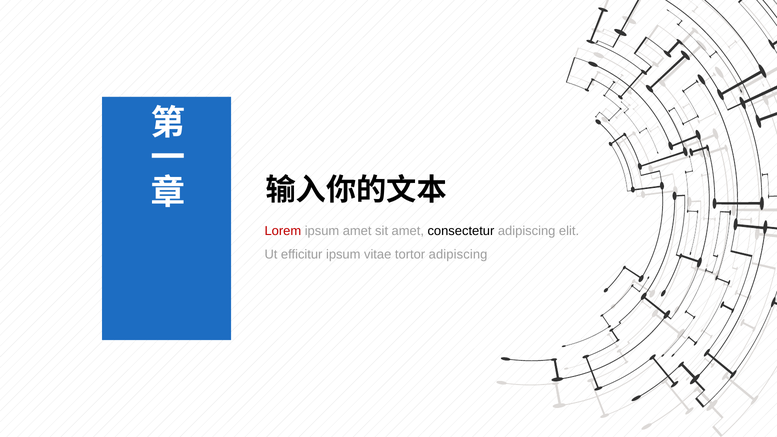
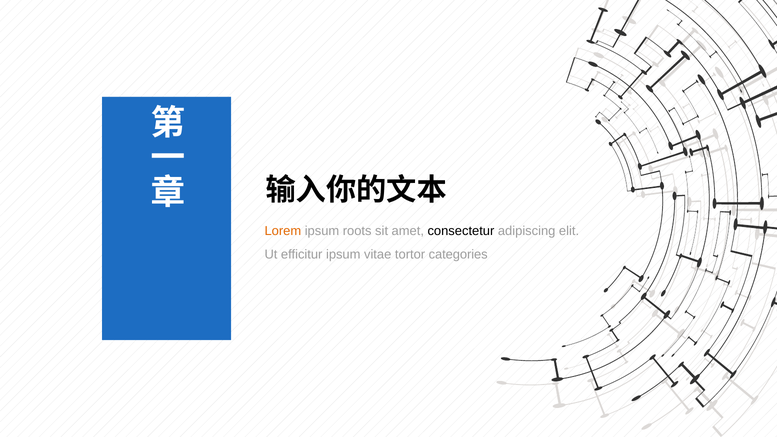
Lorem colour: red -> orange
ipsum amet: amet -> roots
tortor adipiscing: adipiscing -> categories
